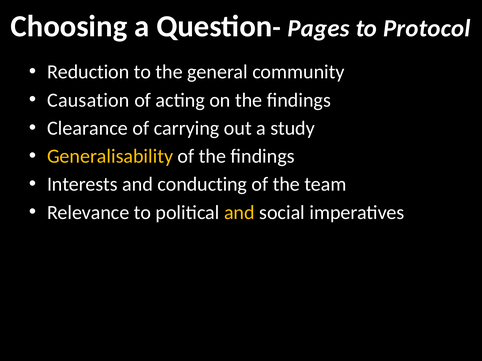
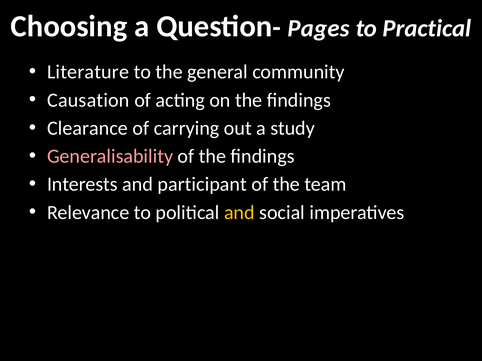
Protocol: Protocol -> Practical
Reduction: Reduction -> Literature
Generalisability colour: yellow -> pink
conducting: conducting -> participant
